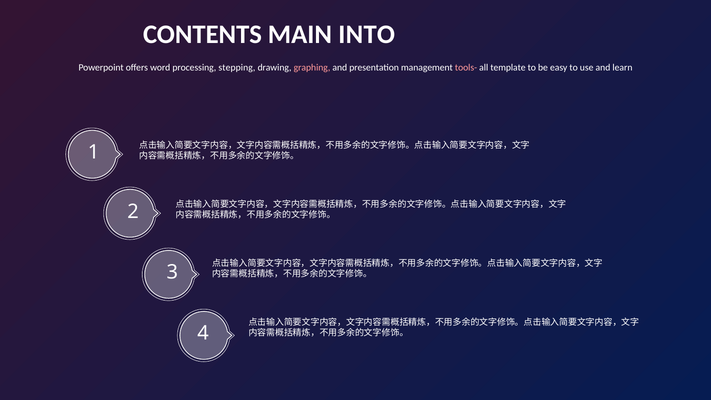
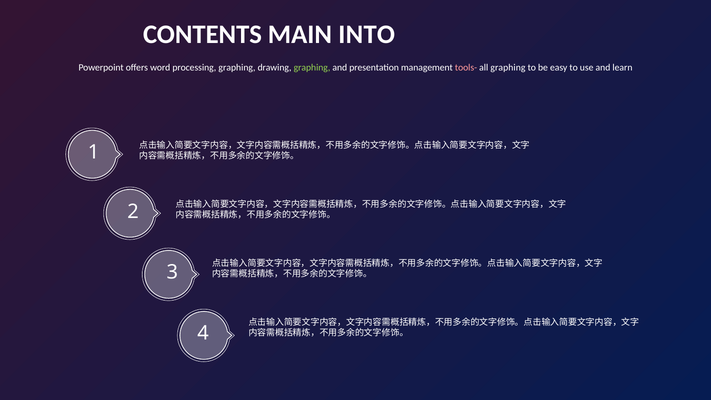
processing stepping: stepping -> graphing
graphing at (312, 67) colour: pink -> light green
all template: template -> graphing
